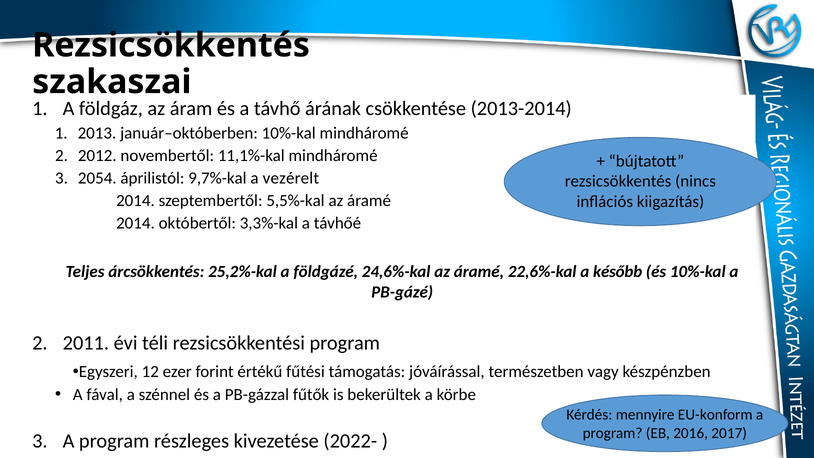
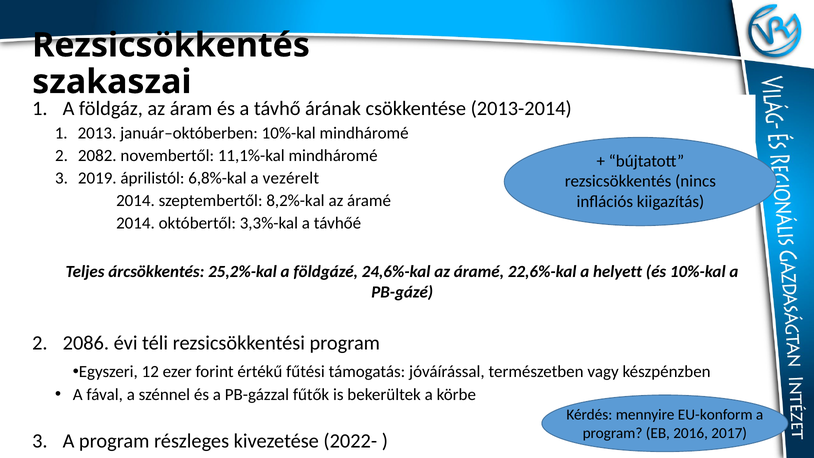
2012: 2012 -> 2082
2054: 2054 -> 2019
9,7%-kal: 9,7%-kal -> 6,8%-kal
5,5%-kal: 5,5%-kal -> 8,2%-kal
később: később -> helyett
2011: 2011 -> 2086
